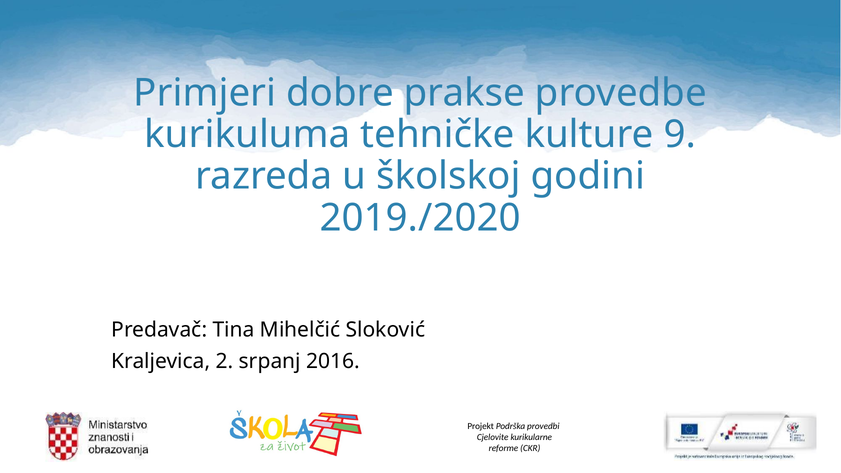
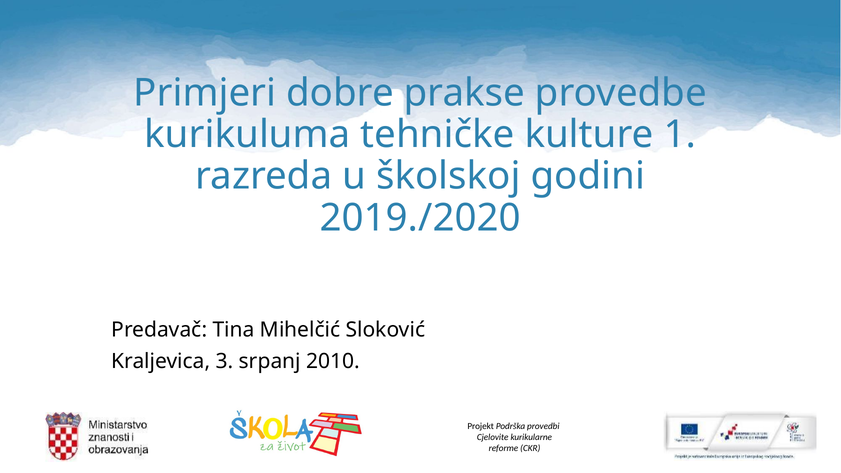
9: 9 -> 1
2: 2 -> 3
2016: 2016 -> 2010
